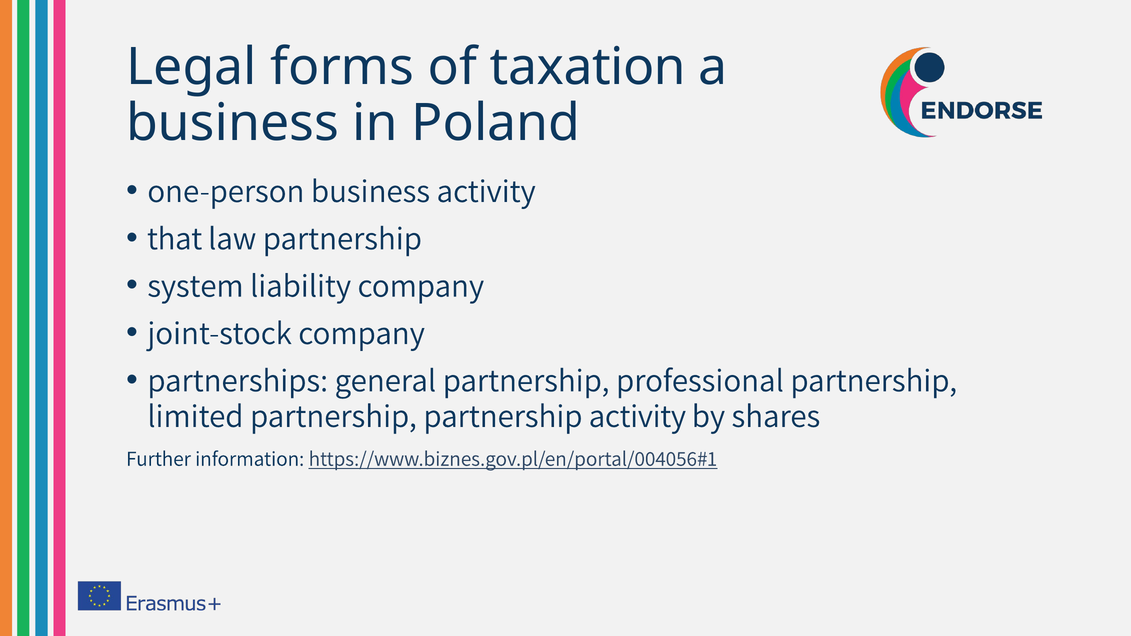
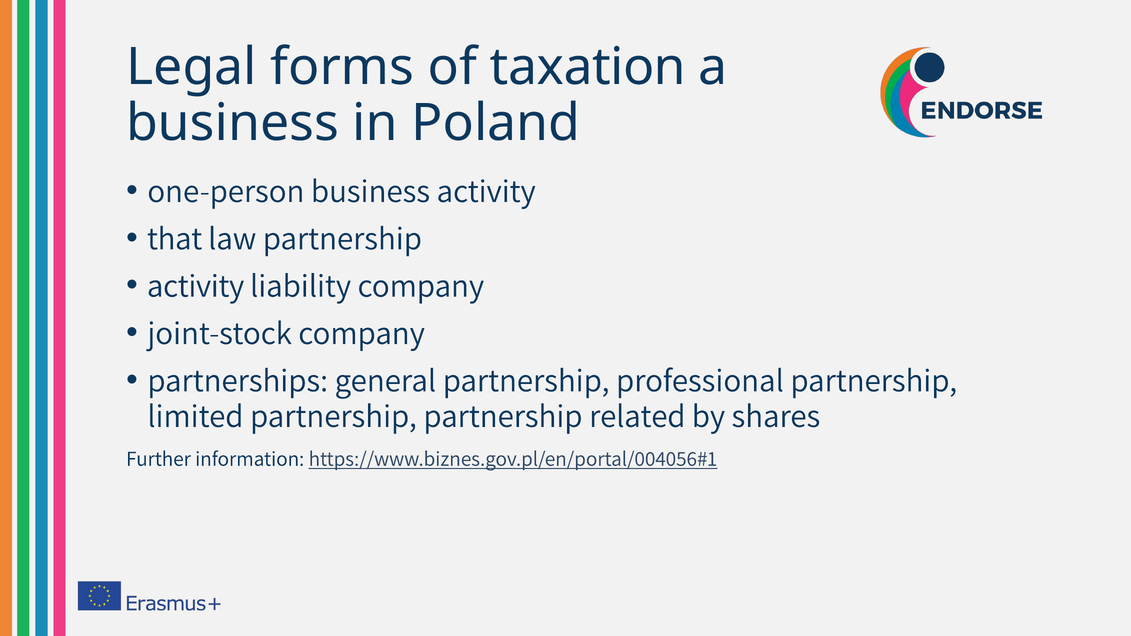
system at (195, 286): system -> activity
partnership activity: activity -> related
